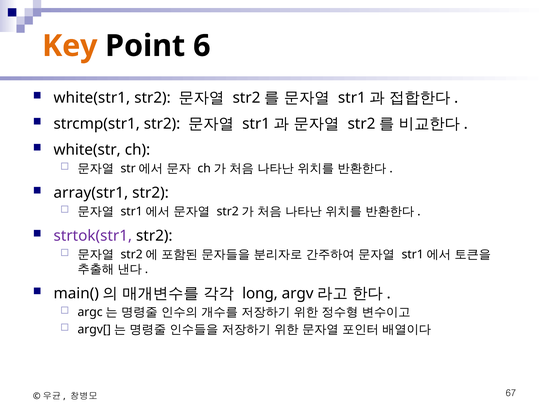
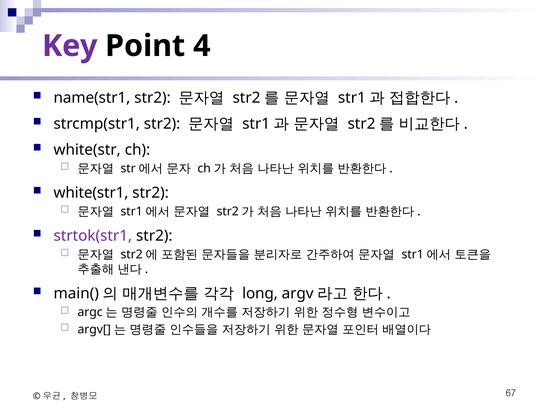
Key colour: orange -> purple
6: 6 -> 4
white(str1: white(str1 -> name(str1
array(str1: array(str1 -> white(str1
